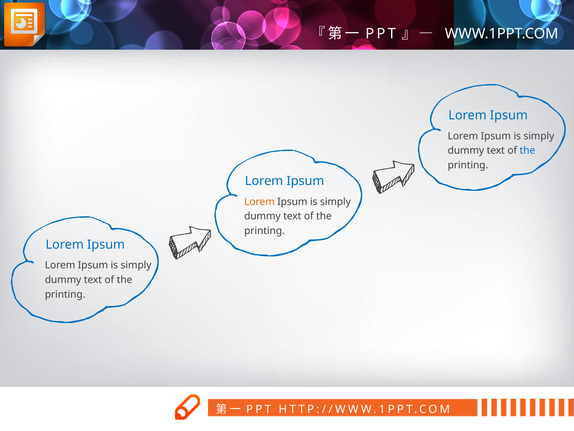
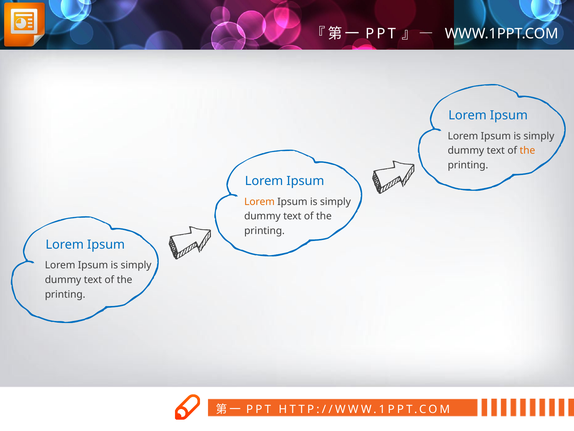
the at (527, 150) colour: blue -> orange
